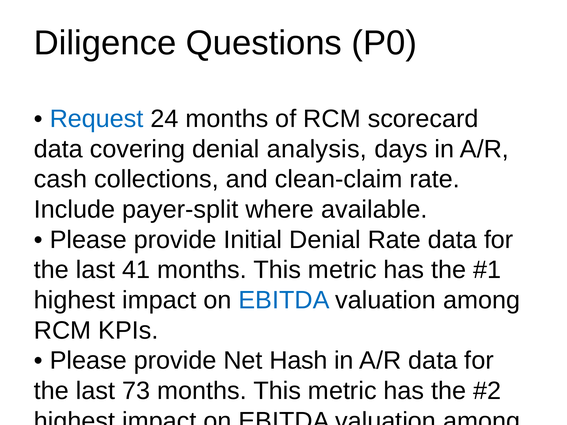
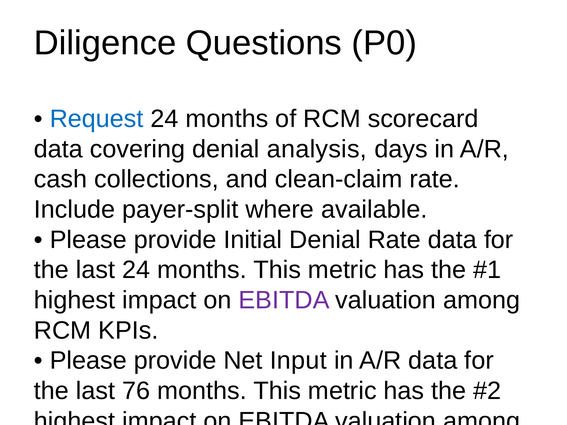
last 41: 41 -> 24
EBITDA at (284, 300) colour: blue -> purple
Hash: Hash -> Input
73: 73 -> 76
